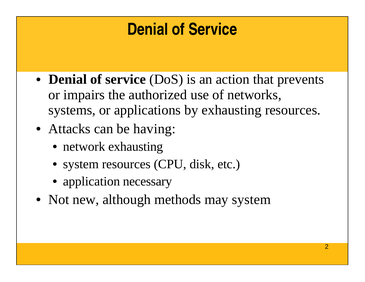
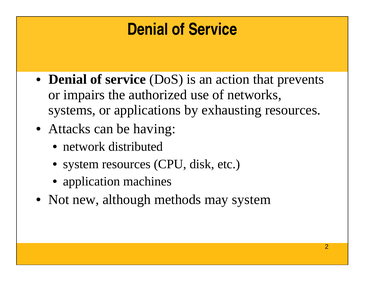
network exhausting: exhausting -> distributed
necessary: necessary -> machines
